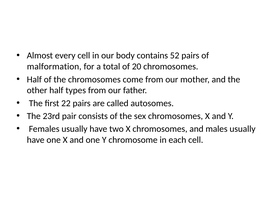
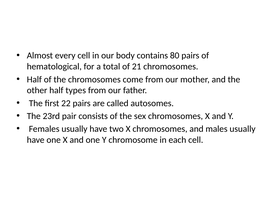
52: 52 -> 80
malformation: malformation -> hematological
20: 20 -> 21
